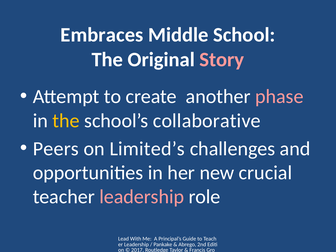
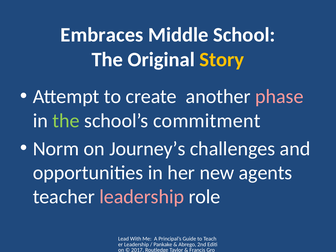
Story colour: pink -> yellow
the at (66, 121) colour: yellow -> light green
collaborative: collaborative -> commitment
Peers: Peers -> Norm
Limited’s: Limited’s -> Journey’s
crucial: crucial -> agents
